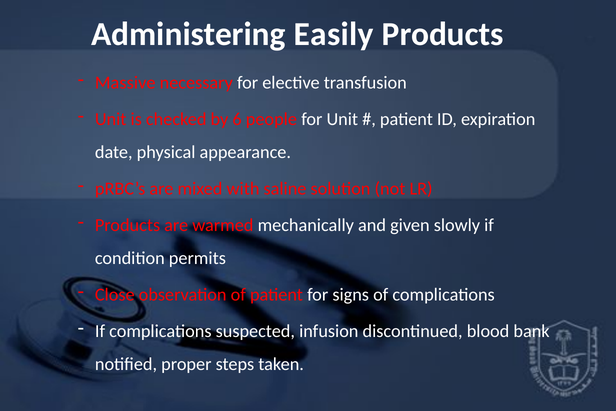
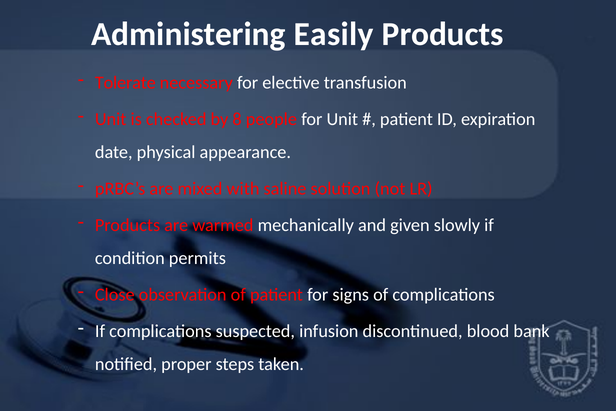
Massive: Massive -> Tolerate
6: 6 -> 8
